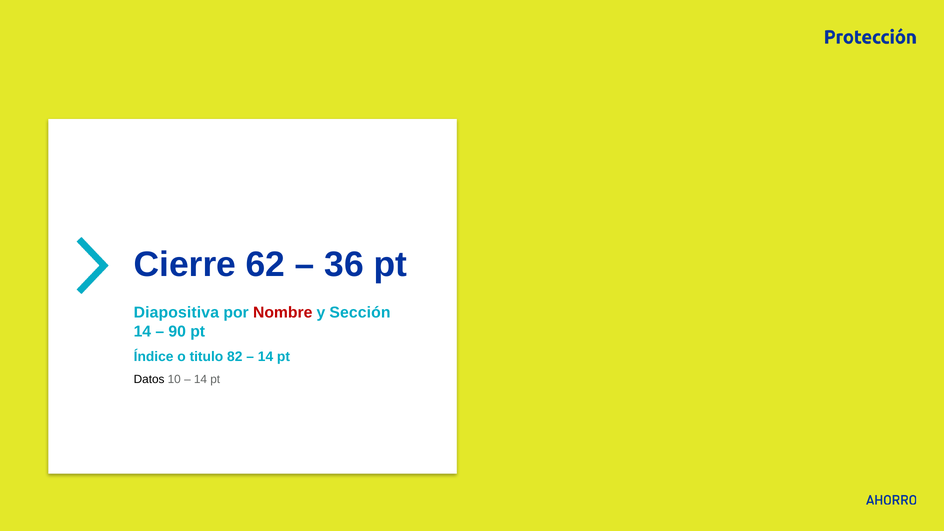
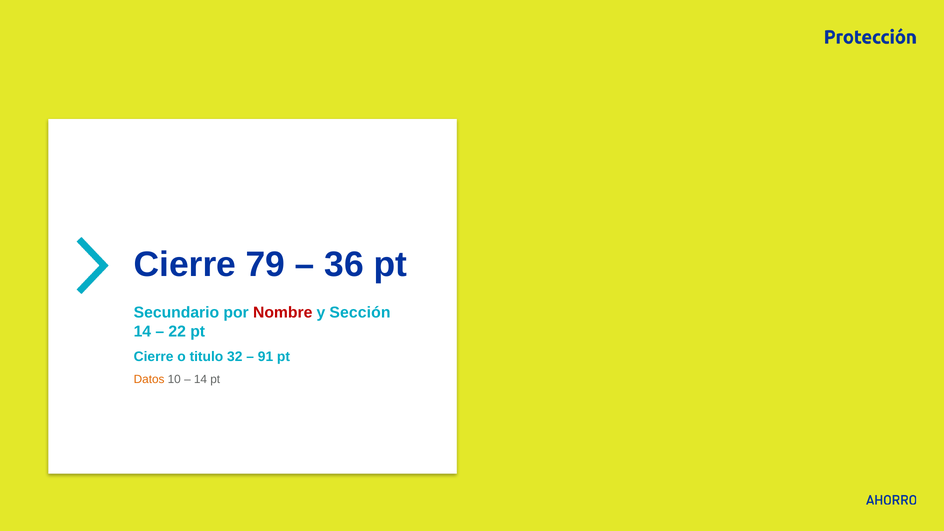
62: 62 -> 79
Diapositiva: Diapositiva -> Secundario
90: 90 -> 22
Índice at (154, 357): Índice -> Cierre
82: 82 -> 32
14 at (266, 357): 14 -> 91
Datos colour: black -> orange
